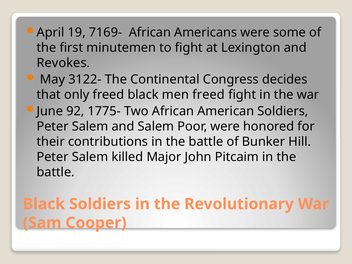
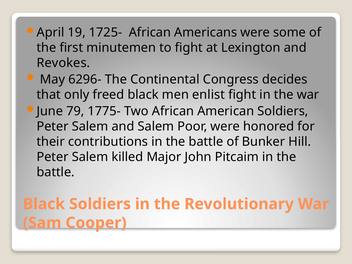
7169-: 7169- -> 1725-
3122-: 3122- -> 6296-
men freed: freed -> enlist
92: 92 -> 79
